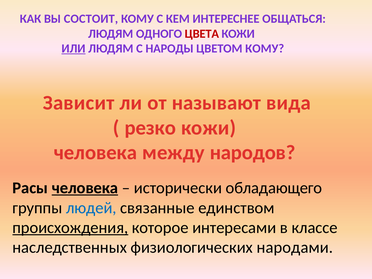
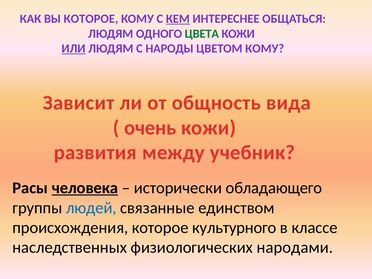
ВЫ СОСТОИТ: СОСТОИТ -> КОТОРОЕ
КЕМ underline: none -> present
ЦВЕТА colour: red -> green
называют: называют -> общность
резко: резко -> очень
человека at (95, 152): человека -> развития
народов: народов -> учебник
происхождения underline: present -> none
интересами: интересами -> культурного
